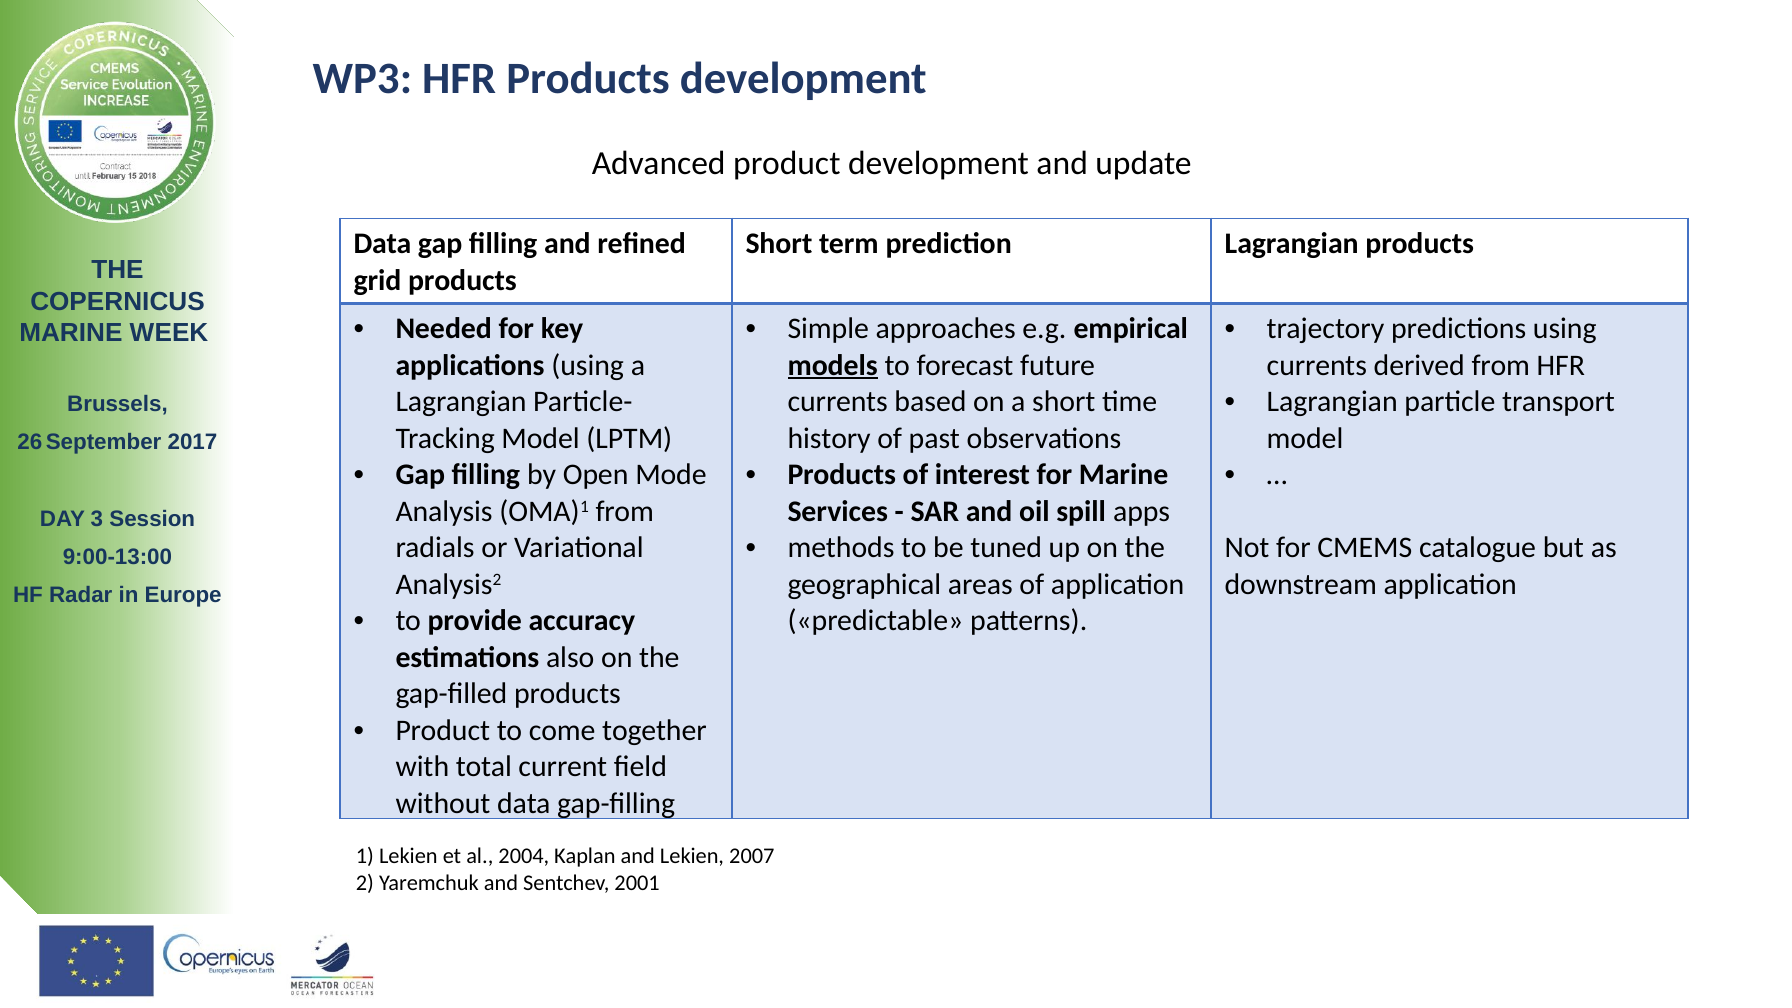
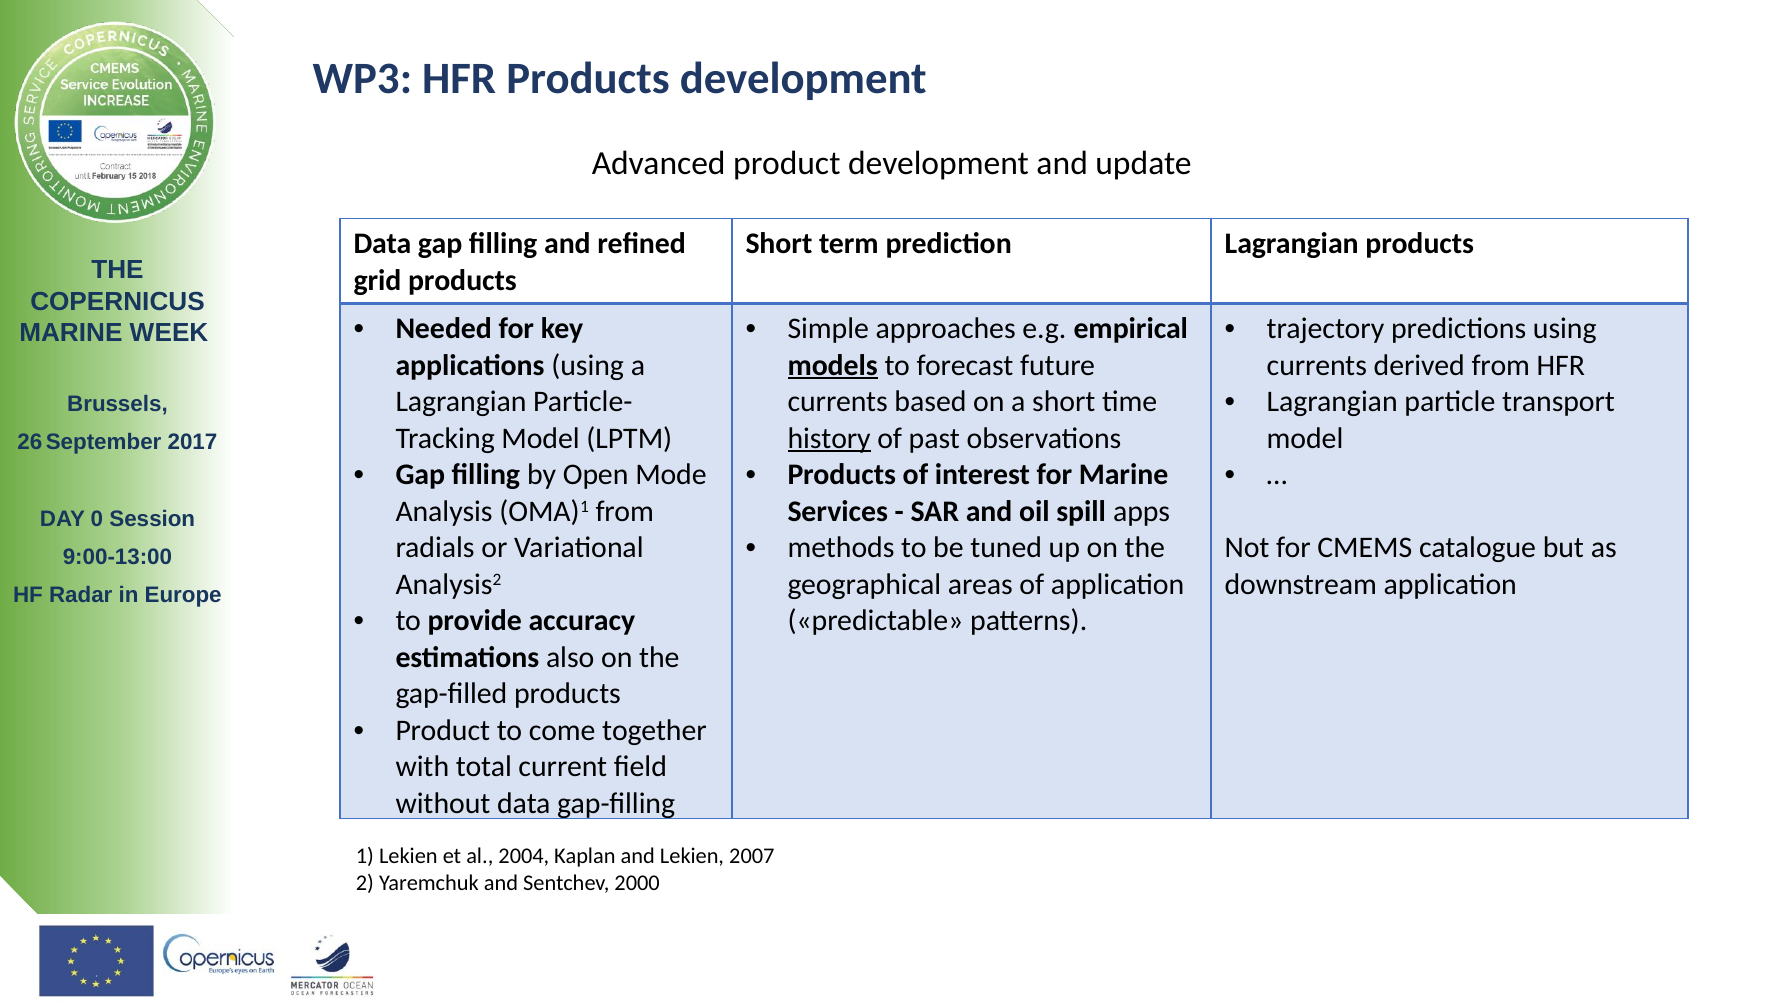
history underline: none -> present
3: 3 -> 0
2001: 2001 -> 2000
